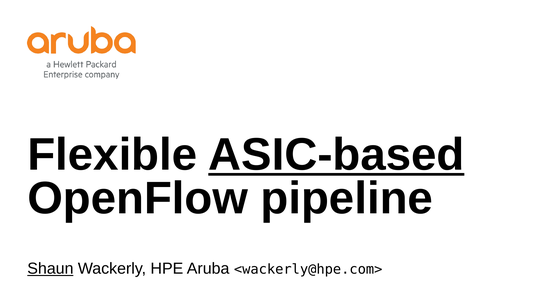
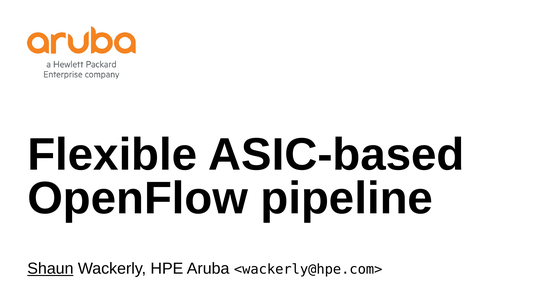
ASIC-based underline: present -> none
